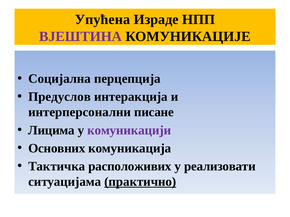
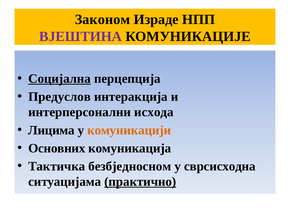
Упућена: Упућена -> Законом
Социјална underline: none -> present
писане: писане -> исхода
комуникацији colour: purple -> orange
расположивих: расположивих -> безбjедносном
реализовати: реализовати -> сврсисходна
